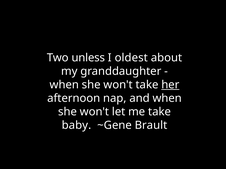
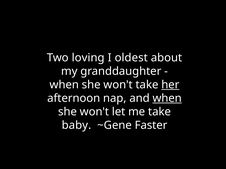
unless: unless -> loving
when at (167, 99) underline: none -> present
Brault: Brault -> Faster
